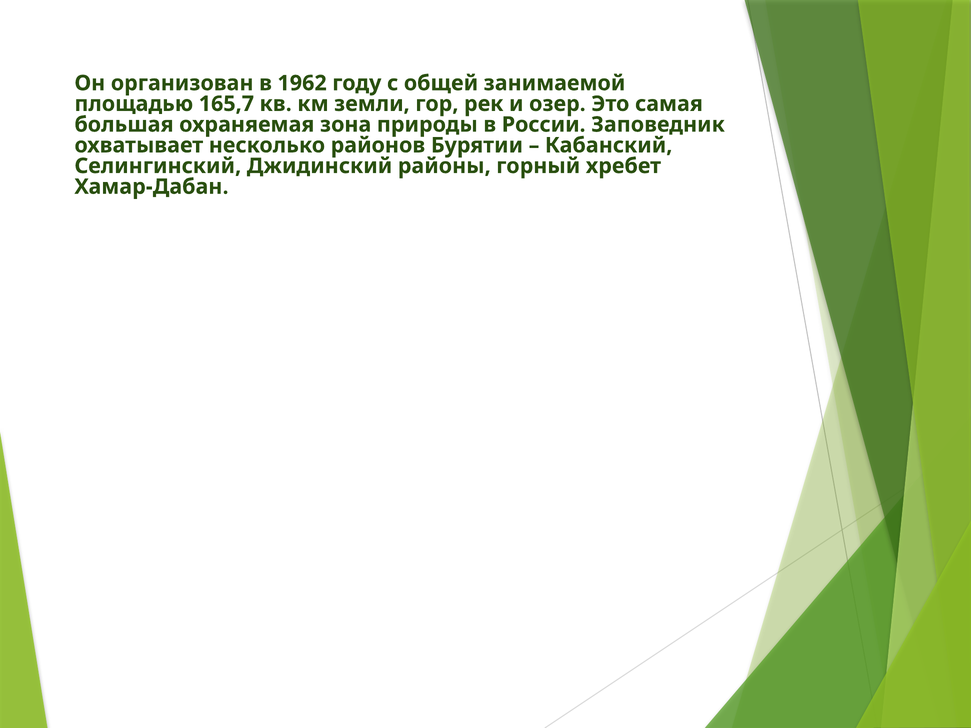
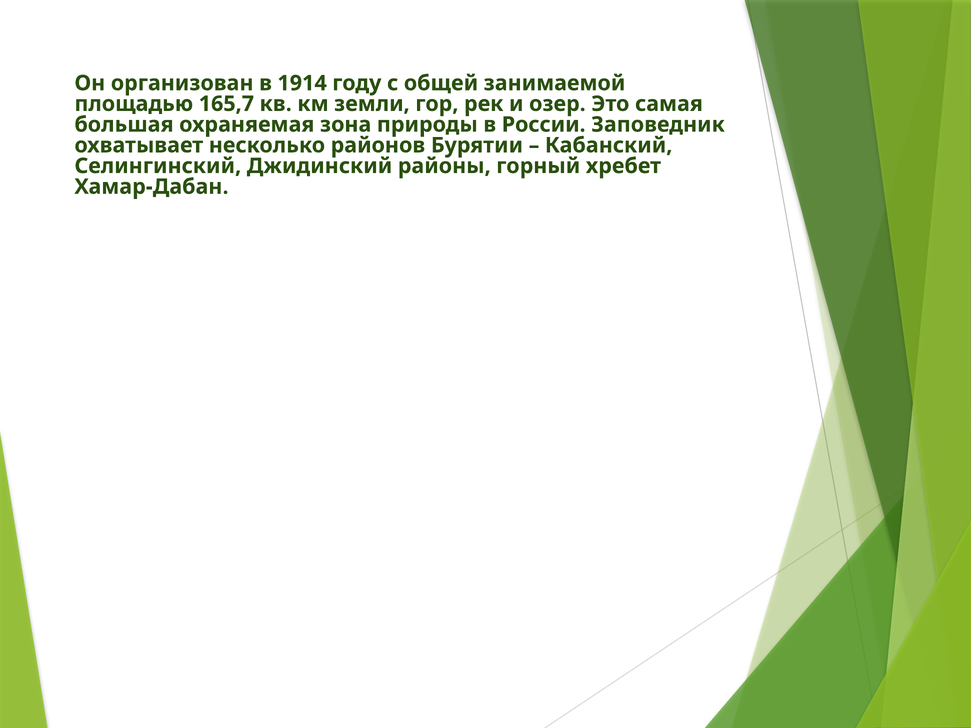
1962: 1962 -> 1914
